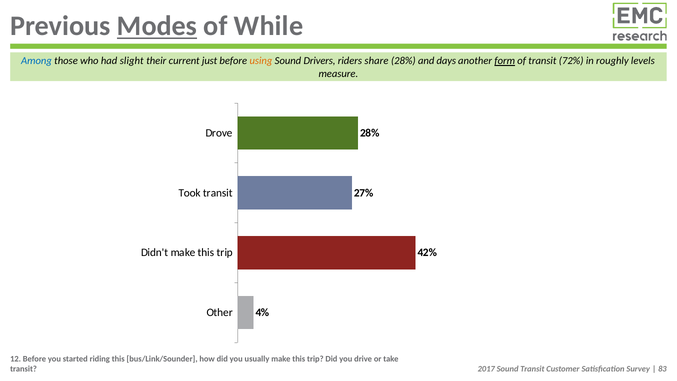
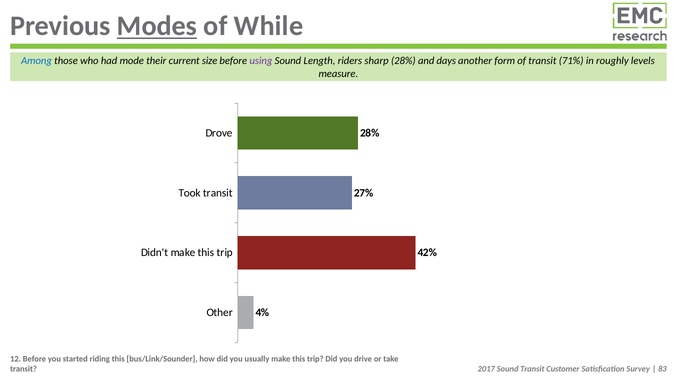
slight: slight -> mode
just: just -> size
using colour: orange -> purple
Drivers: Drivers -> Length
share: share -> sharp
form underline: present -> none
72%: 72% -> 71%
